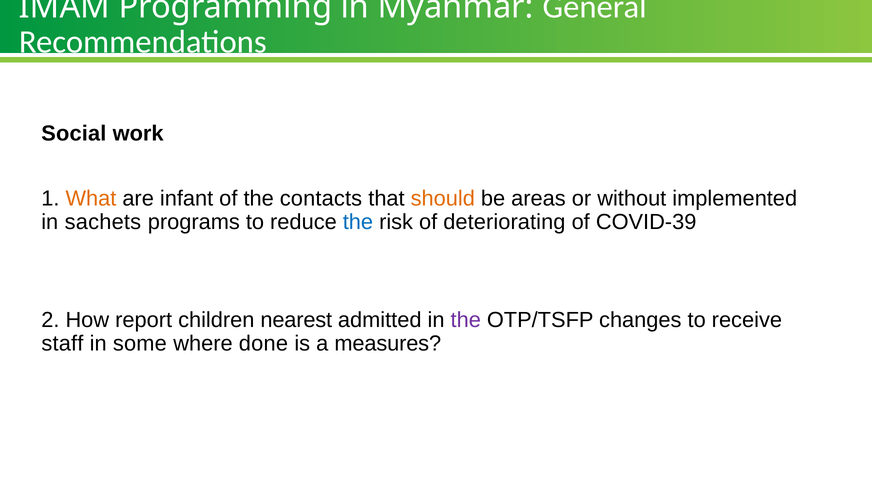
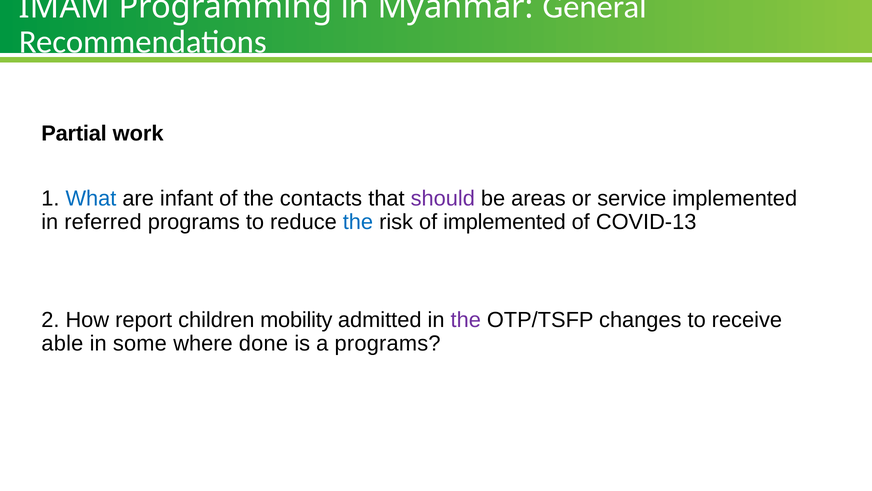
Social: Social -> Partial
What colour: orange -> blue
should colour: orange -> purple
without: without -> service
sachets: sachets -> referred
of deteriorating: deteriorating -> implemented
COVID-39: COVID-39 -> COVID-13
nearest: nearest -> mobility
staff: staff -> able
a measures: measures -> programs
